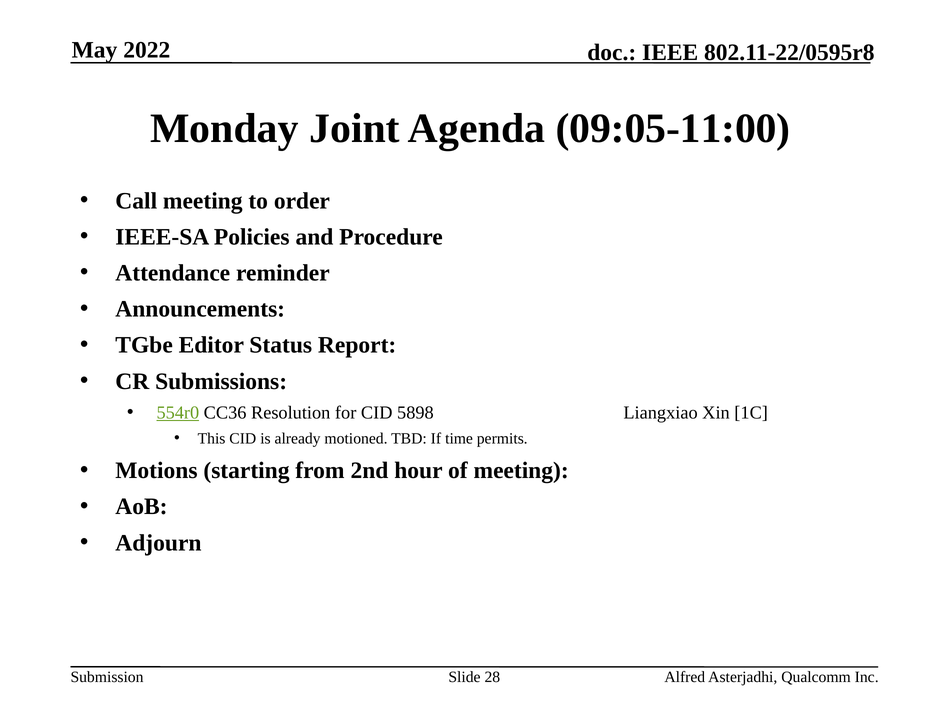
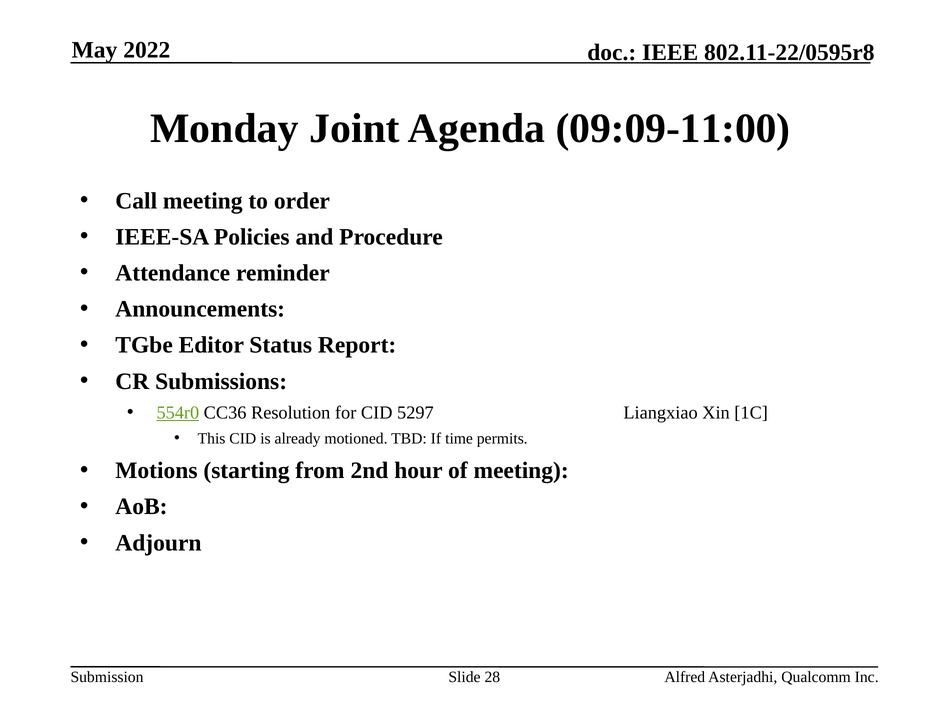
09:05-11:00: 09:05-11:00 -> 09:09-11:00
5898: 5898 -> 5297
